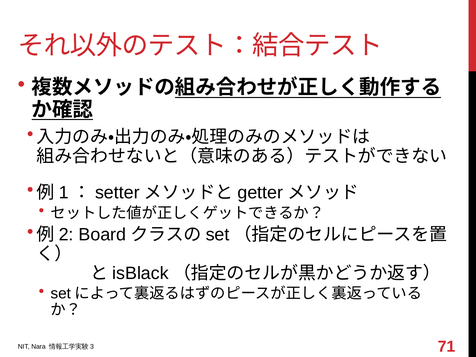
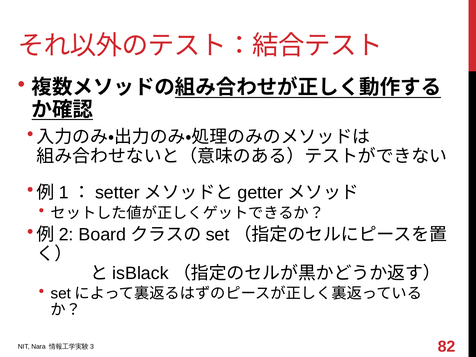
71: 71 -> 82
